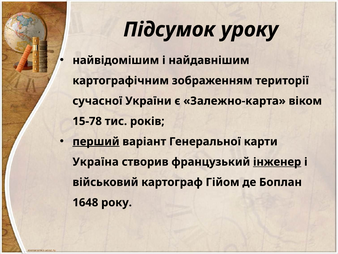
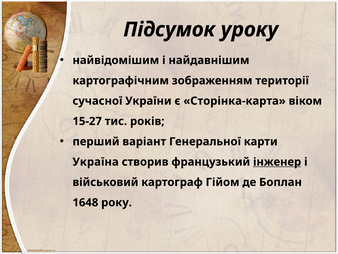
Залежно-карта: Залежно-карта -> Сторінка-карта
15-78: 15-78 -> 15-27
перший underline: present -> none
